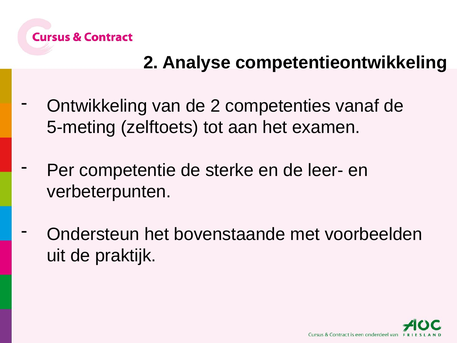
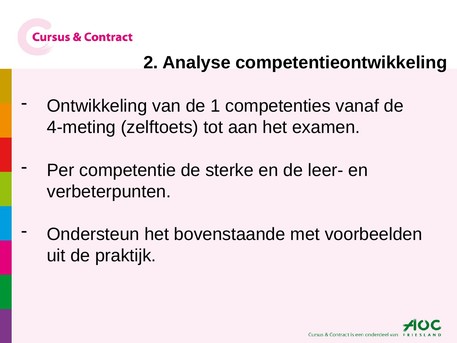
de 2: 2 -> 1
5-meting: 5-meting -> 4-meting
